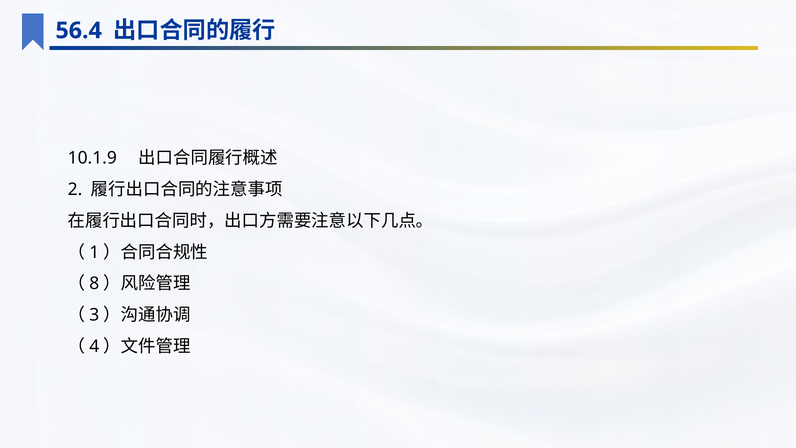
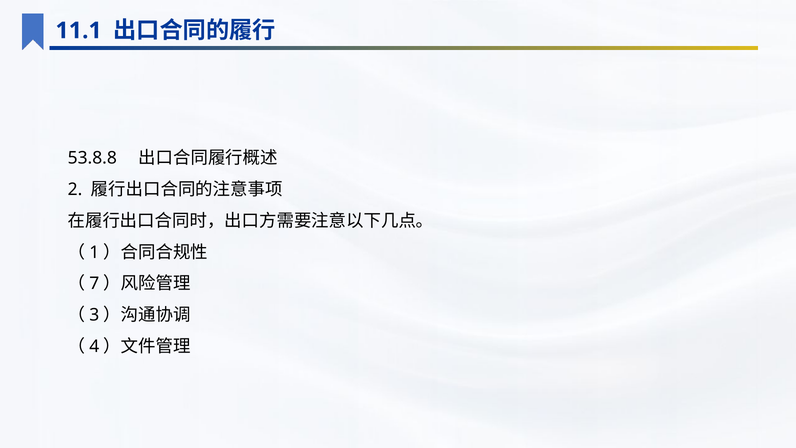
56.4: 56.4 -> 11.1
10.1.9: 10.1.9 -> 53.8.8
8: 8 -> 7
